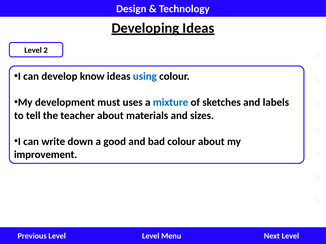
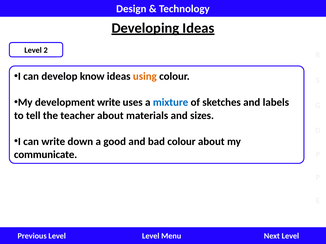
using colour: blue -> orange
development must: must -> write
improvement: improvement -> communicate
